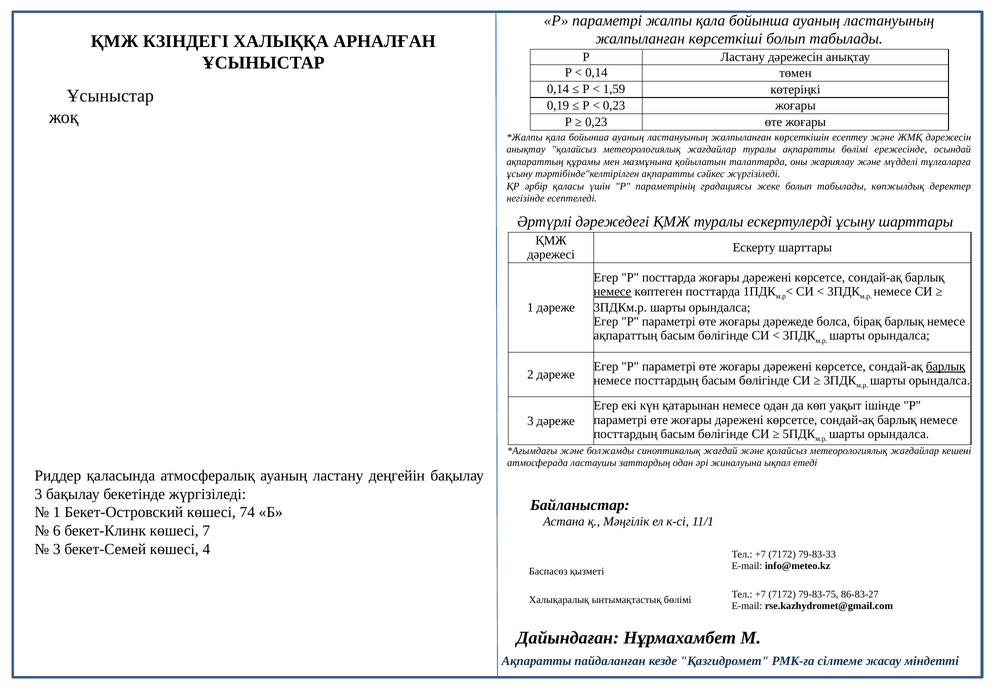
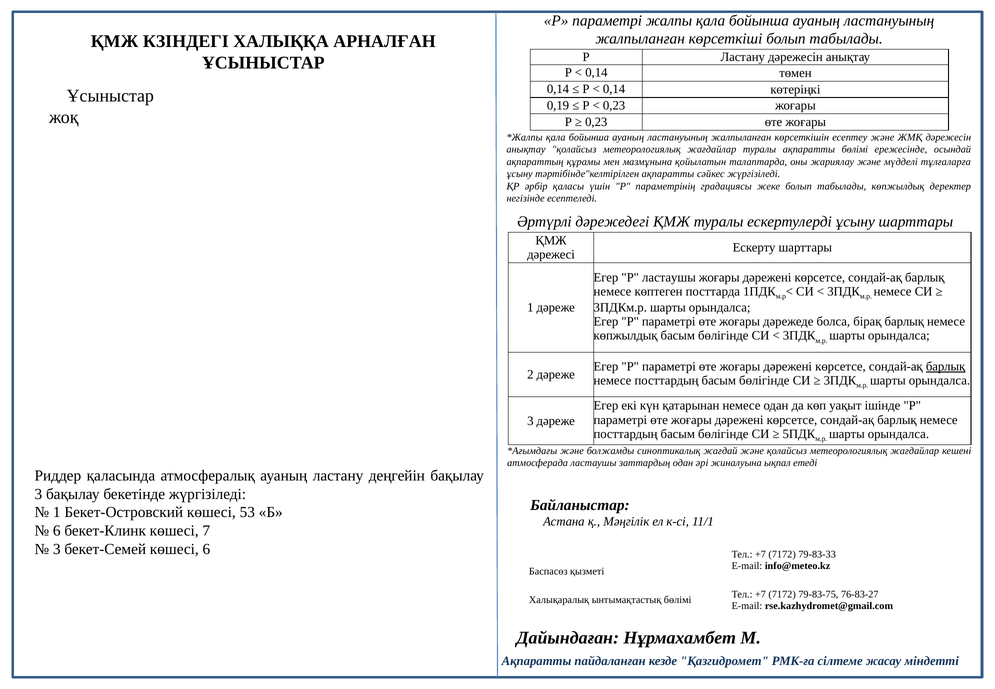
1,59 at (614, 89): 1,59 -> 0,14
Р посттарда: посттарда -> ластаушы
немесе at (612, 291) underline: present -> none
ақпараттың at (625, 336): ақпараттың -> көпжылдық
74: 74 -> 53
көшесі 4: 4 -> 6
86-83-27: 86-83-27 -> 76-83-27
